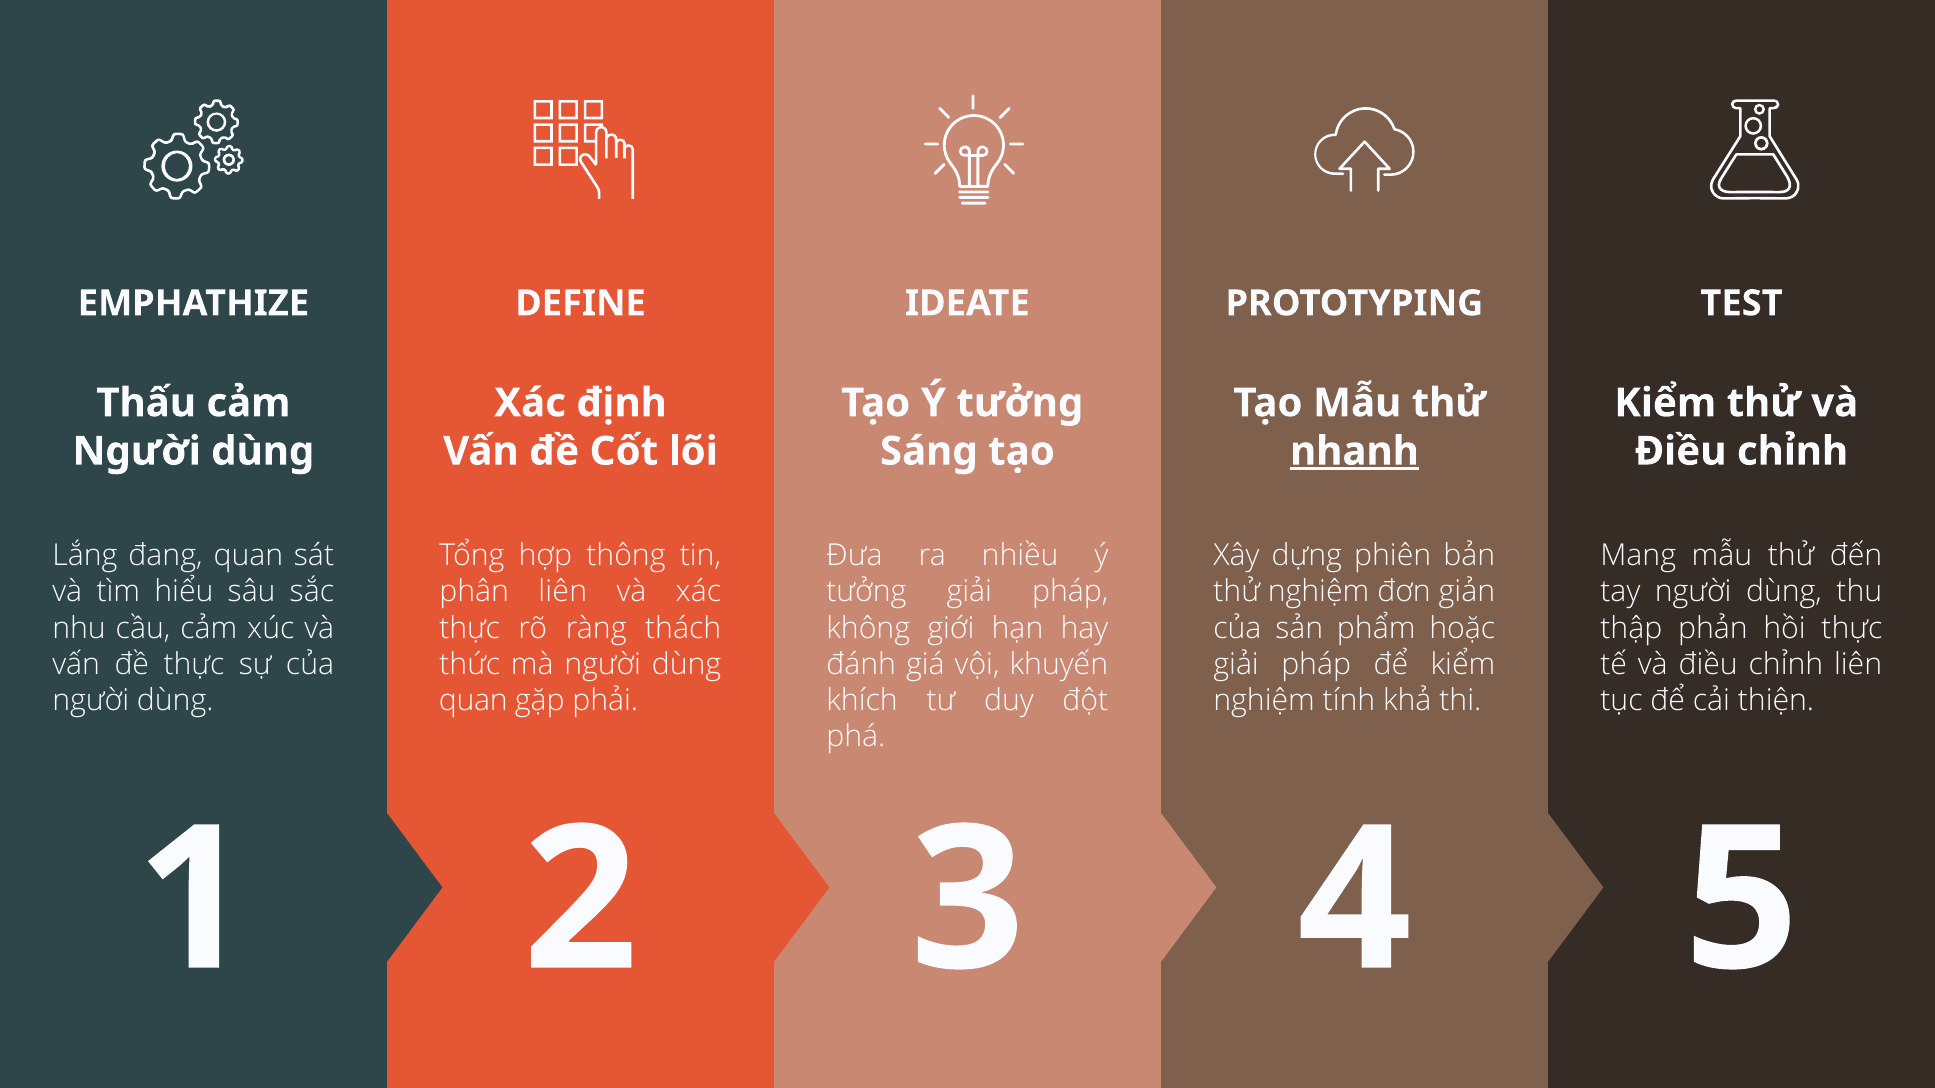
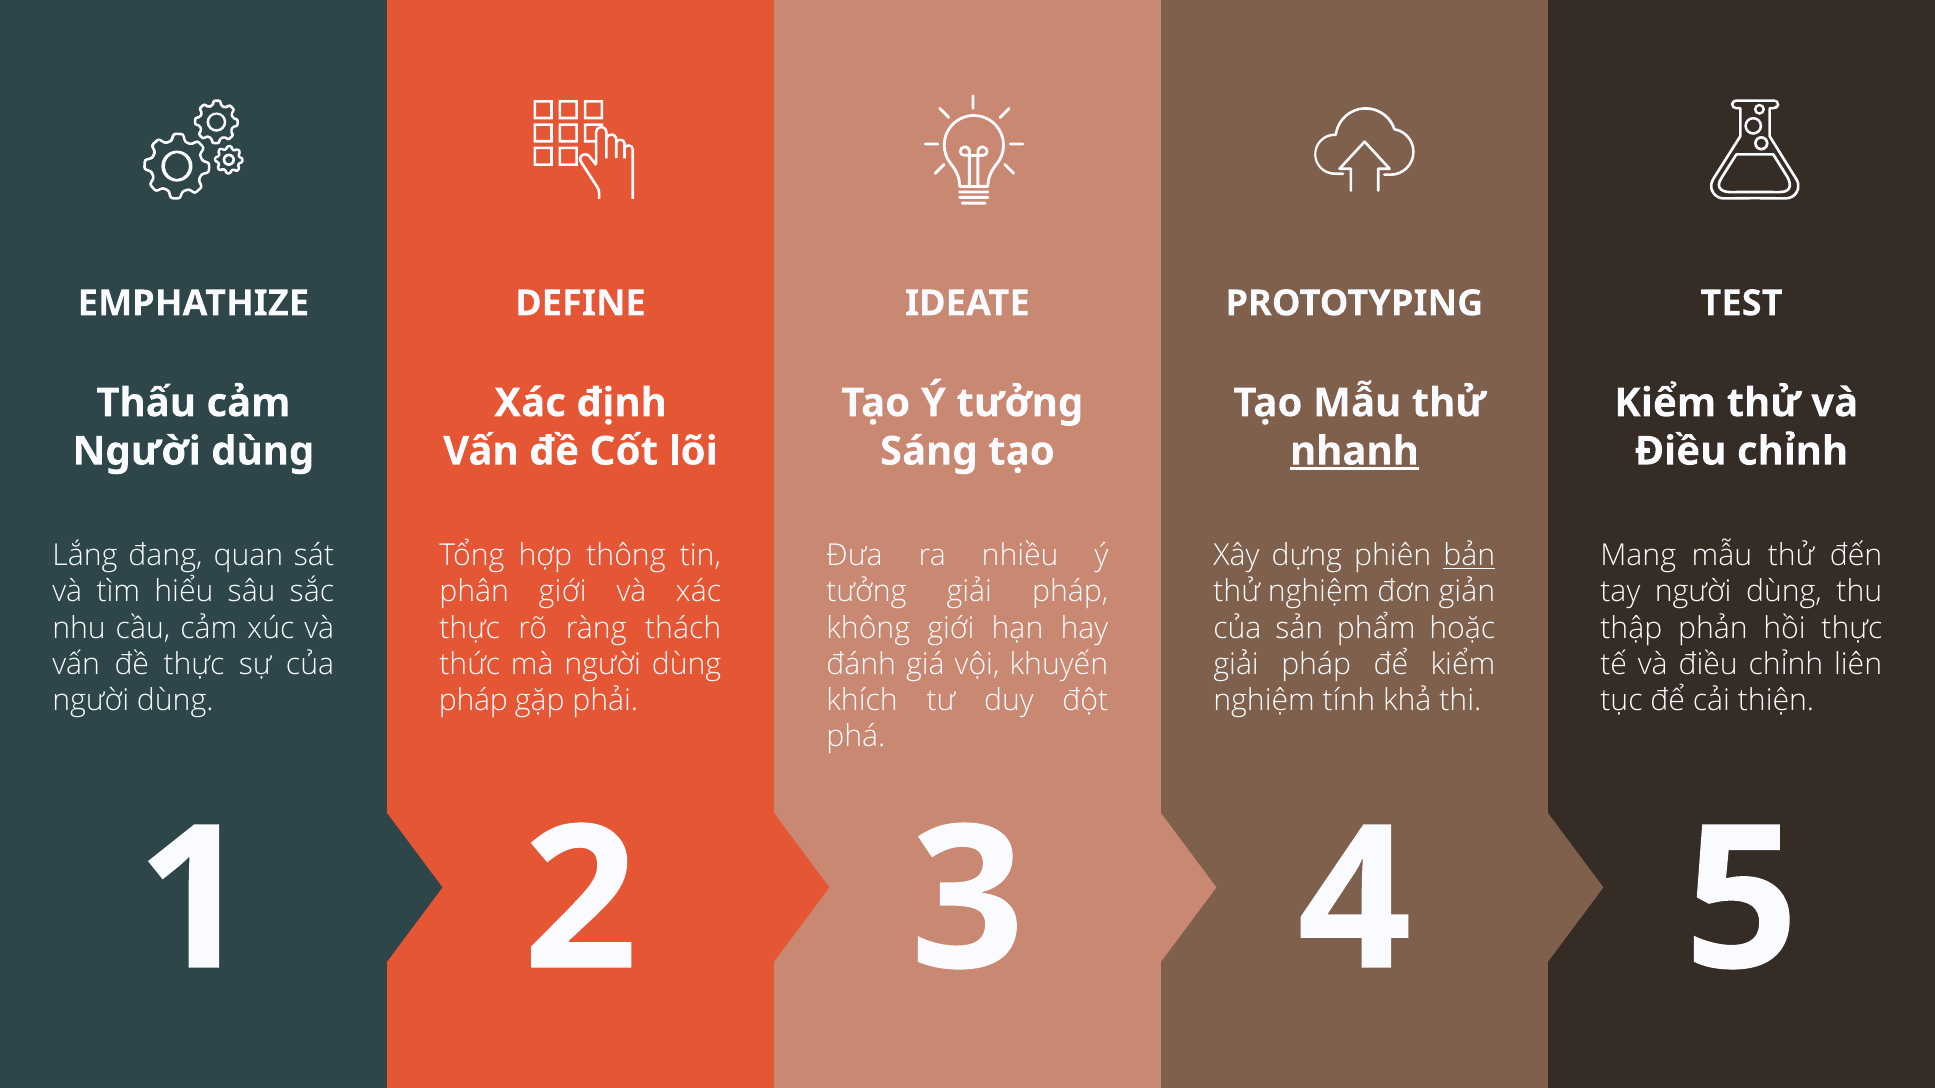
bản underline: none -> present
phân liên: liên -> giới
quan at (473, 701): quan -> pháp
